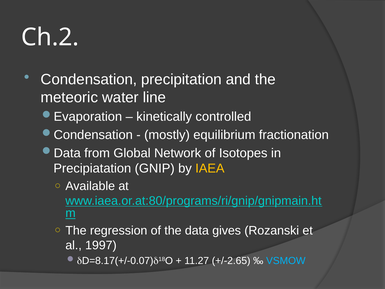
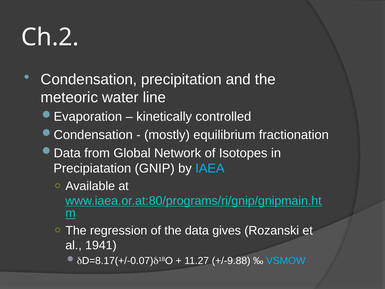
IAEA colour: yellow -> light blue
1997: 1997 -> 1941
+/-2.65: +/-2.65 -> +/-9.88
